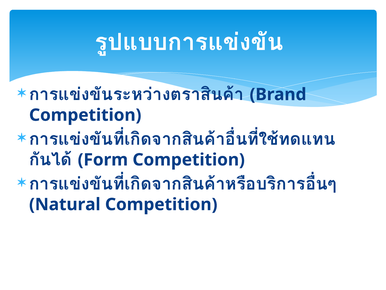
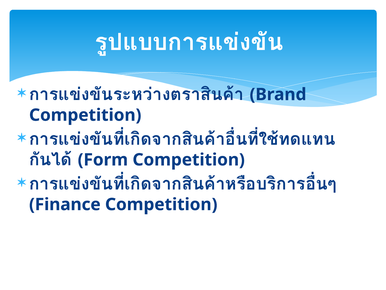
Natural: Natural -> Finance
